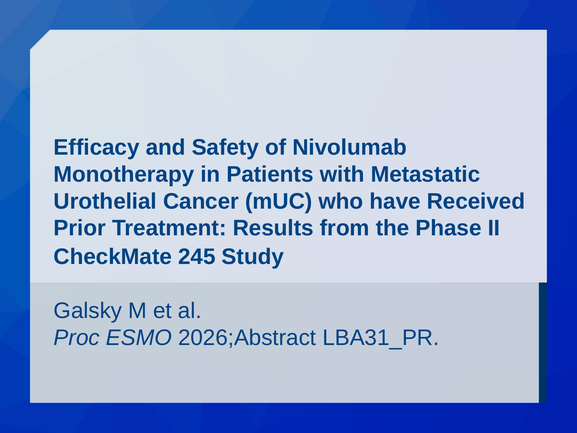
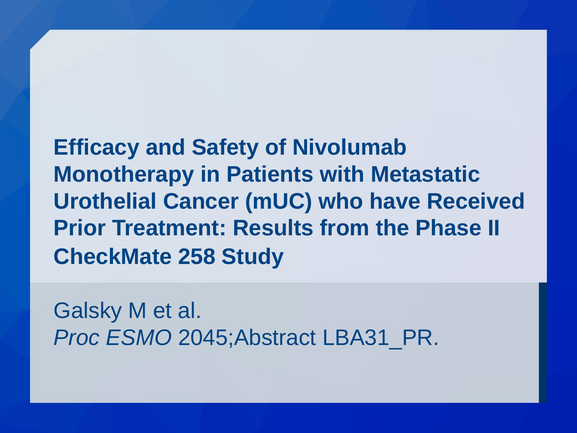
245: 245 -> 258
2026;Abstract: 2026;Abstract -> 2045;Abstract
